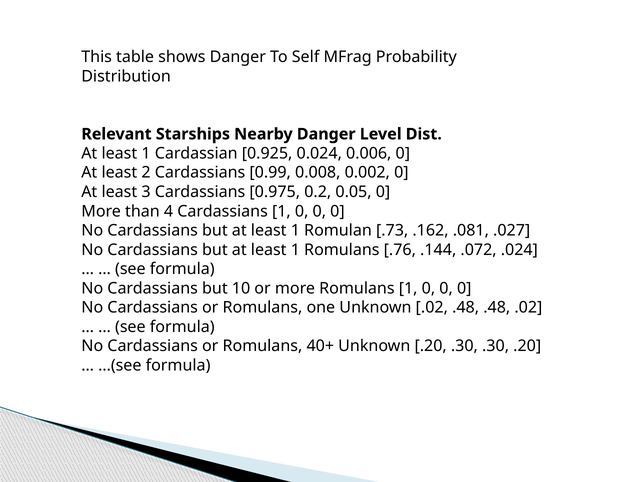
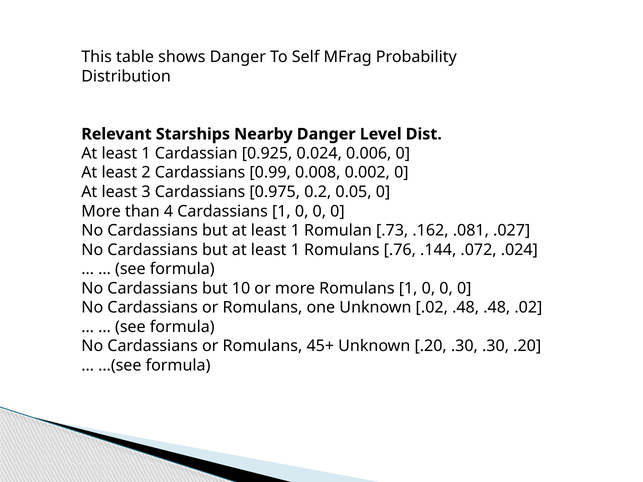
40+: 40+ -> 45+
